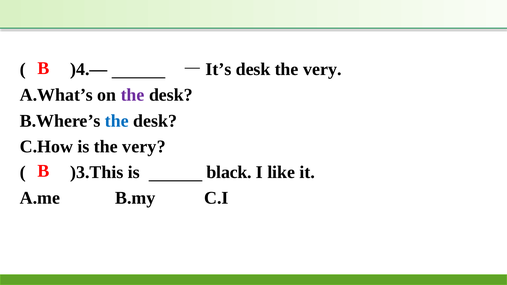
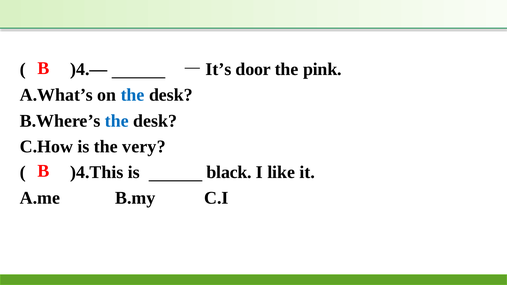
desk at (253, 69): desk -> door
very at (322, 69): very -> pink
the at (133, 95) colour: purple -> blue
)3.This: )3.This -> )4.This
